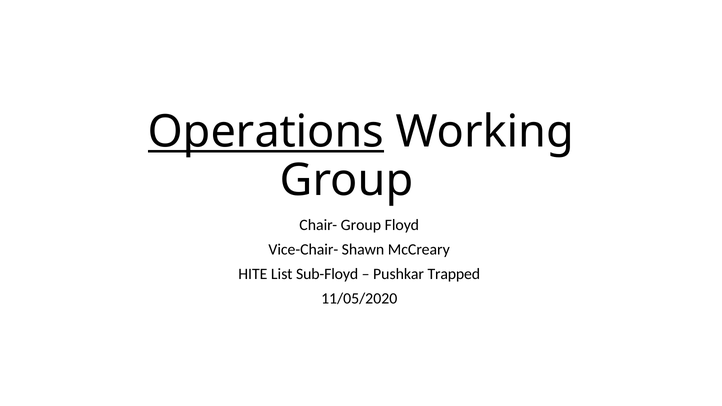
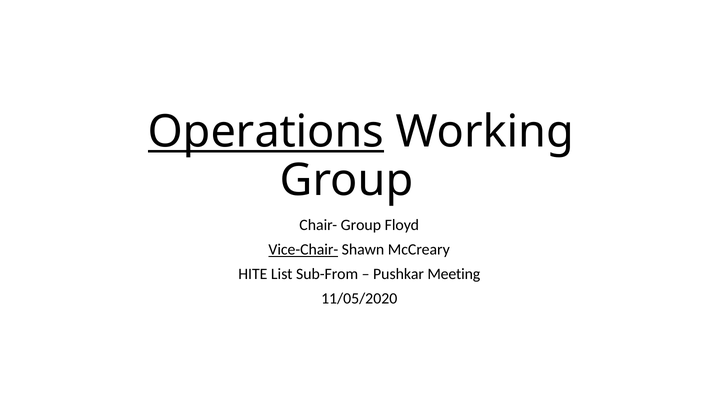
Vice-Chair- underline: none -> present
Sub-Floyd: Sub-Floyd -> Sub-From
Trapped: Trapped -> Meeting
